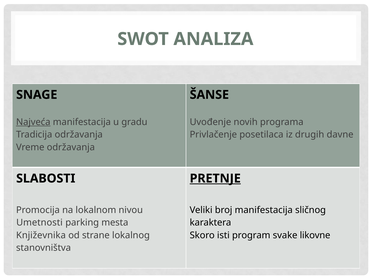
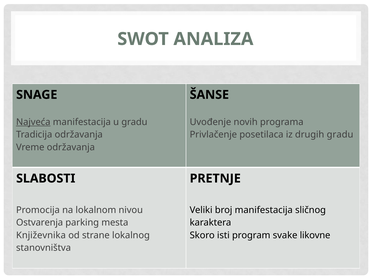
drugih davne: davne -> gradu
PRETNJE underline: present -> none
Umetnosti: Umetnosti -> Ostvarenja
